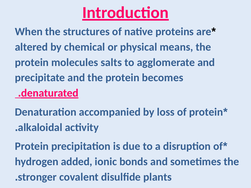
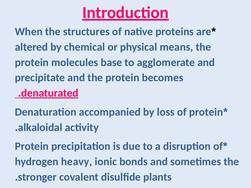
salts: salts -> base
added: added -> heavy
